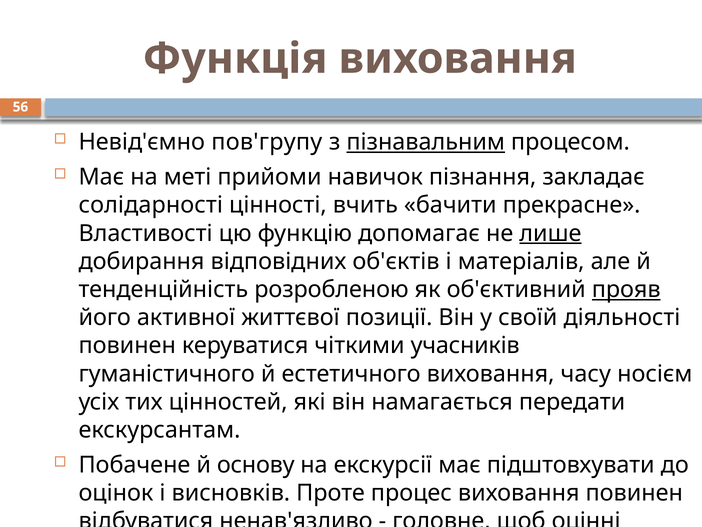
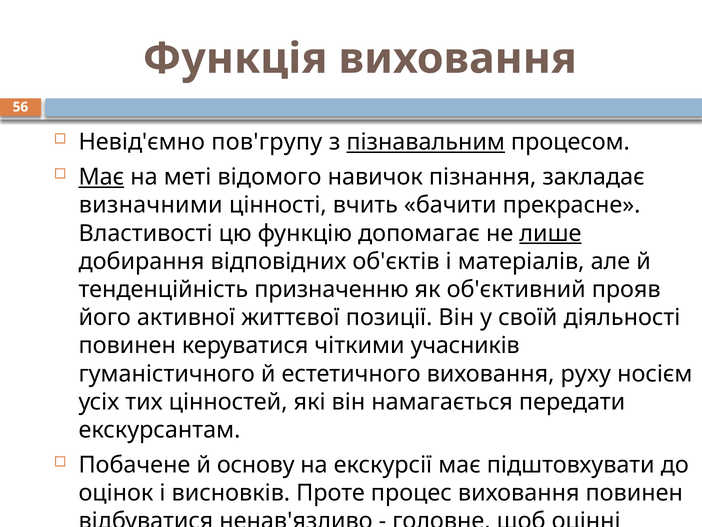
Має at (101, 177) underline: none -> present
прийоми: прийоми -> відомого
солідарності: солідарності -> визначними
розробленою: розробленою -> призначенню
прояв underline: present -> none
часу: часу -> руху
